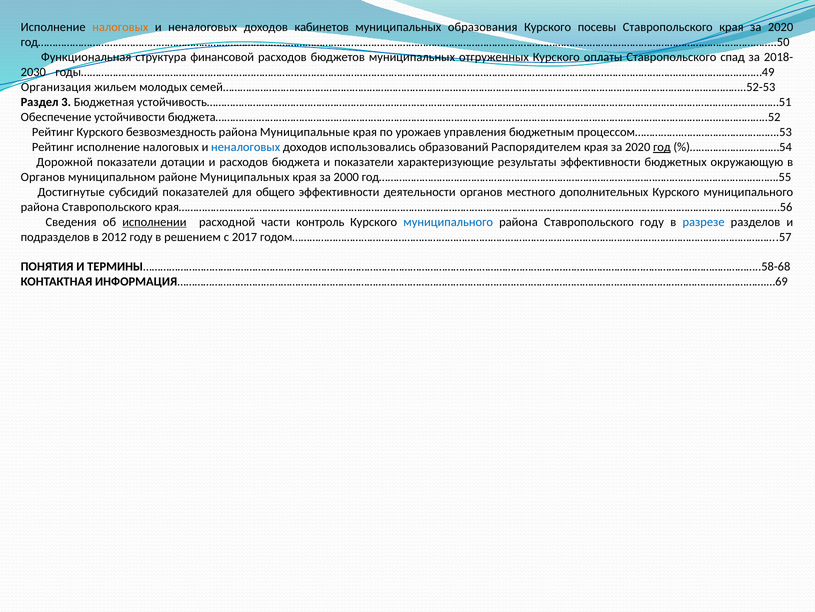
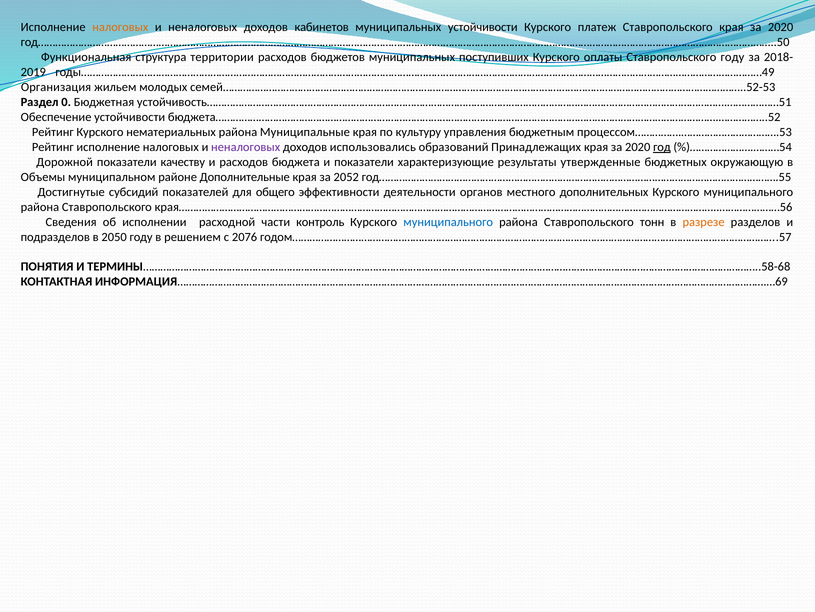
муниципальных образования: образования -> устойчивости
посевы: посевы -> платеж
финансовой: финансовой -> территории
отгруженных: отгруженных -> поступивших
Ставропольского спад: спад -> году
2030: 2030 -> 2019
3: 3 -> 0
безвозмездность: безвозмездность -> нематериальных
урожаев: урожаев -> культуру
неналоговых at (246, 147) colour: blue -> purple
Распорядителем: Распорядителем -> Принадлежащих
дотации: дотации -> качеству
результаты эффективности: эффективности -> утвержденные
Органов at (43, 177): Органов -> Объемы
районе Муниципальных: Муниципальных -> Дополнительные
2000: 2000 -> 2052
исполнении underline: present -> none
Ставропольского году: году -> тонн
разрезе colour: blue -> orange
2012: 2012 -> 2050
2017: 2017 -> 2076
